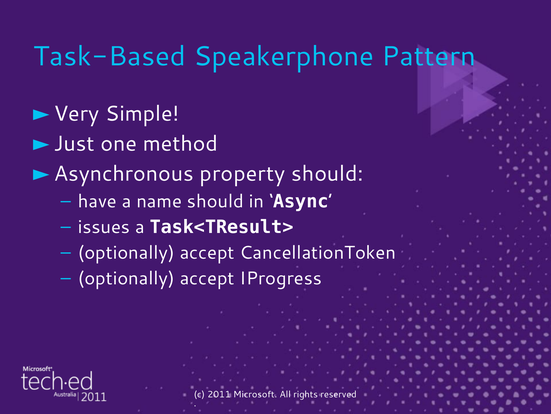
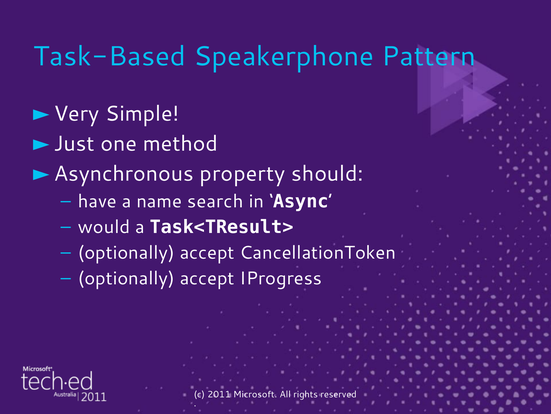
name should: should -> search
issues: issues -> would
